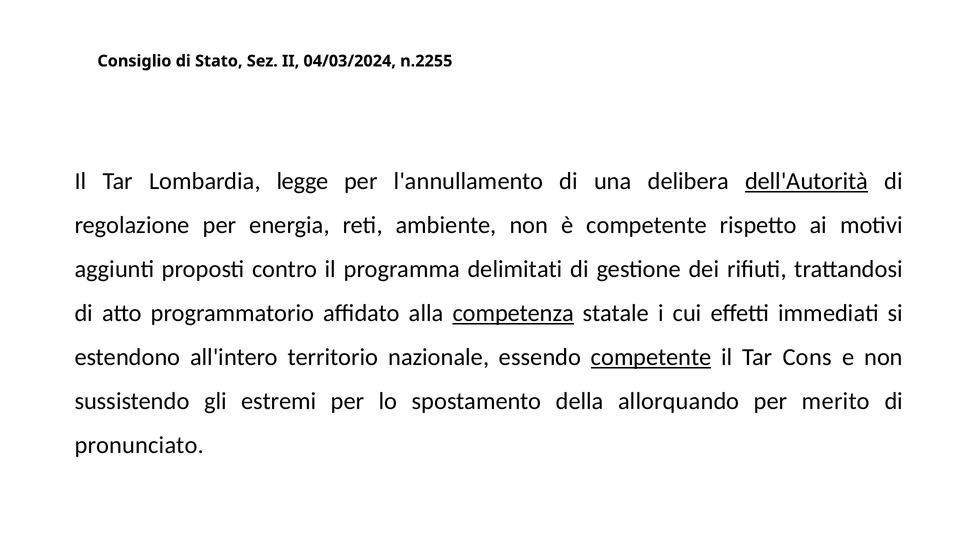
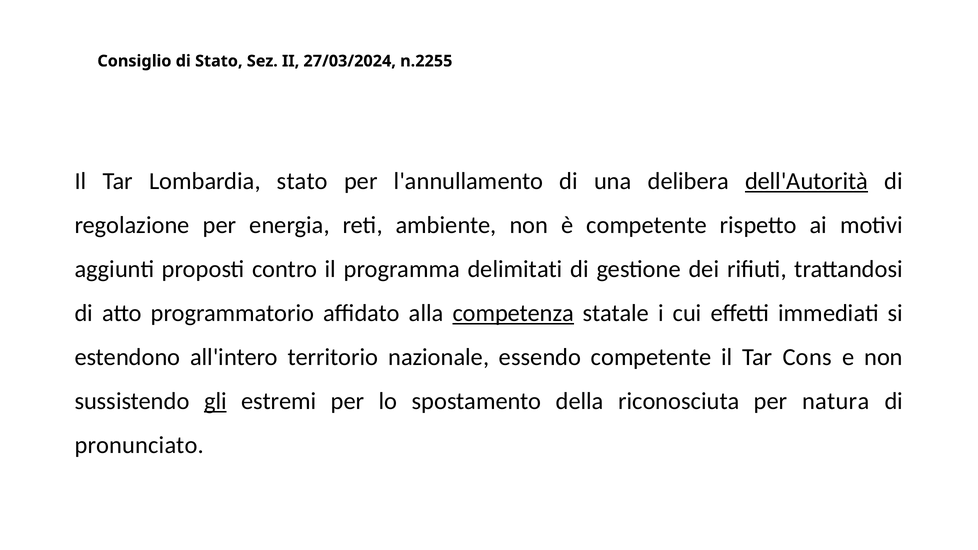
04/03/2024: 04/03/2024 -> 27/03/2024
Lombardia legge: legge -> stato
competente at (651, 357) underline: present -> none
gli underline: none -> present
allorquando: allorquando -> riconosciuta
merito: merito -> natura
